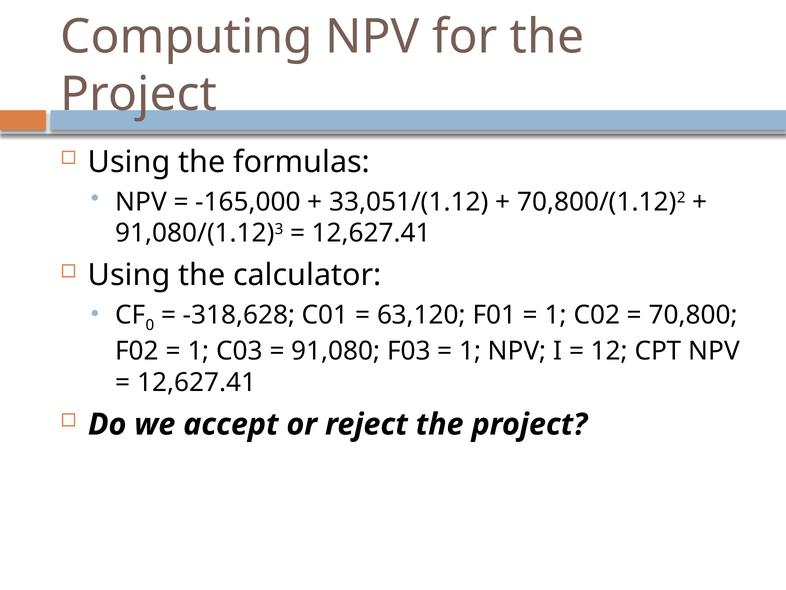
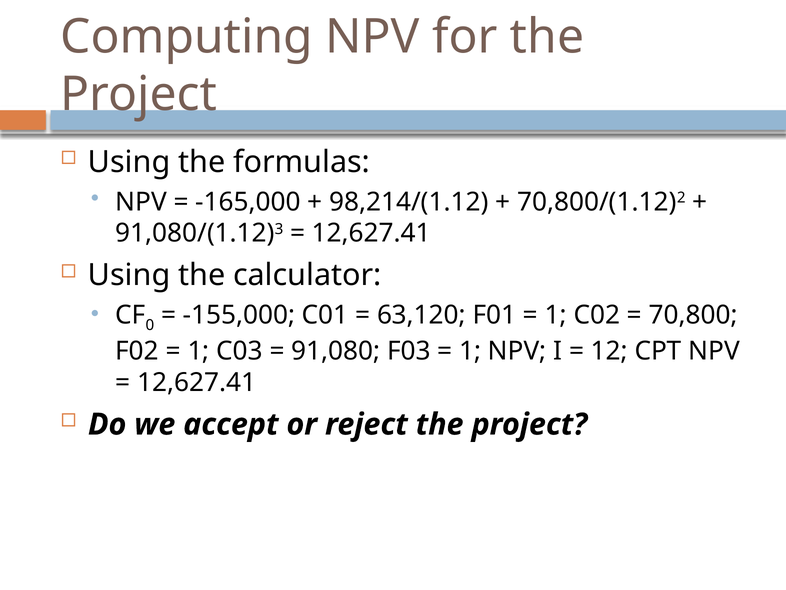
33,051/(1.12: 33,051/(1.12 -> 98,214/(1.12
-318,628: -318,628 -> -155,000
